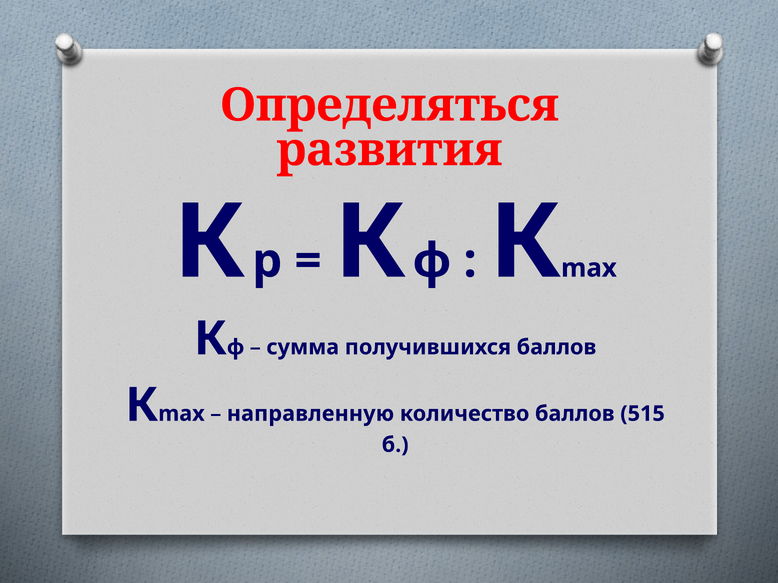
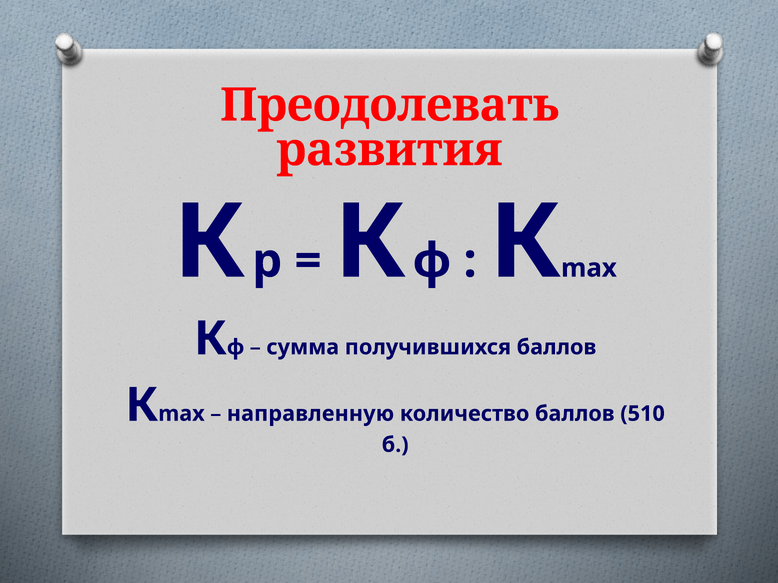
Определяться: Определяться -> Преодолевать
515: 515 -> 510
